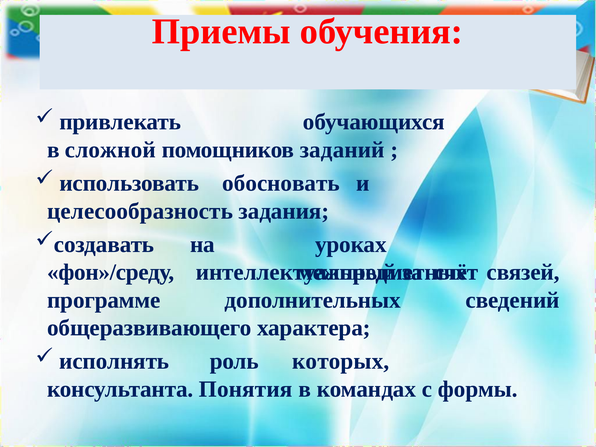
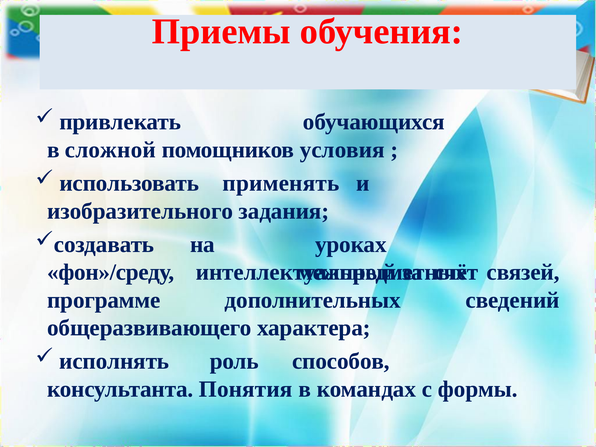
заданий: заданий -> условия
обосновать: обосновать -> применять
целесообразность: целесообразность -> изобразительного
которых: которых -> способов
